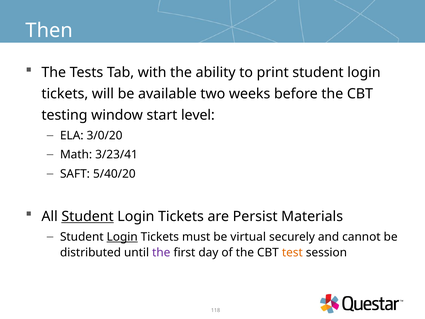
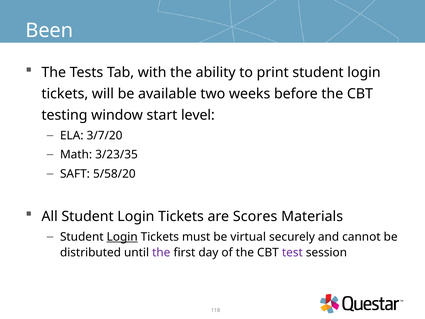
Then: Then -> Been
3/0/20: 3/0/20 -> 3/7/20
3/23/41: 3/23/41 -> 3/23/35
5/40/20: 5/40/20 -> 5/58/20
Student at (88, 216) underline: present -> none
Persist: Persist -> Scores
test colour: orange -> purple
